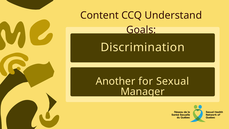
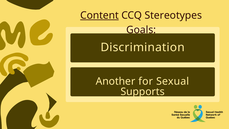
Content underline: none -> present
Understand: Understand -> Stereotypes
Manager: Manager -> Supports
